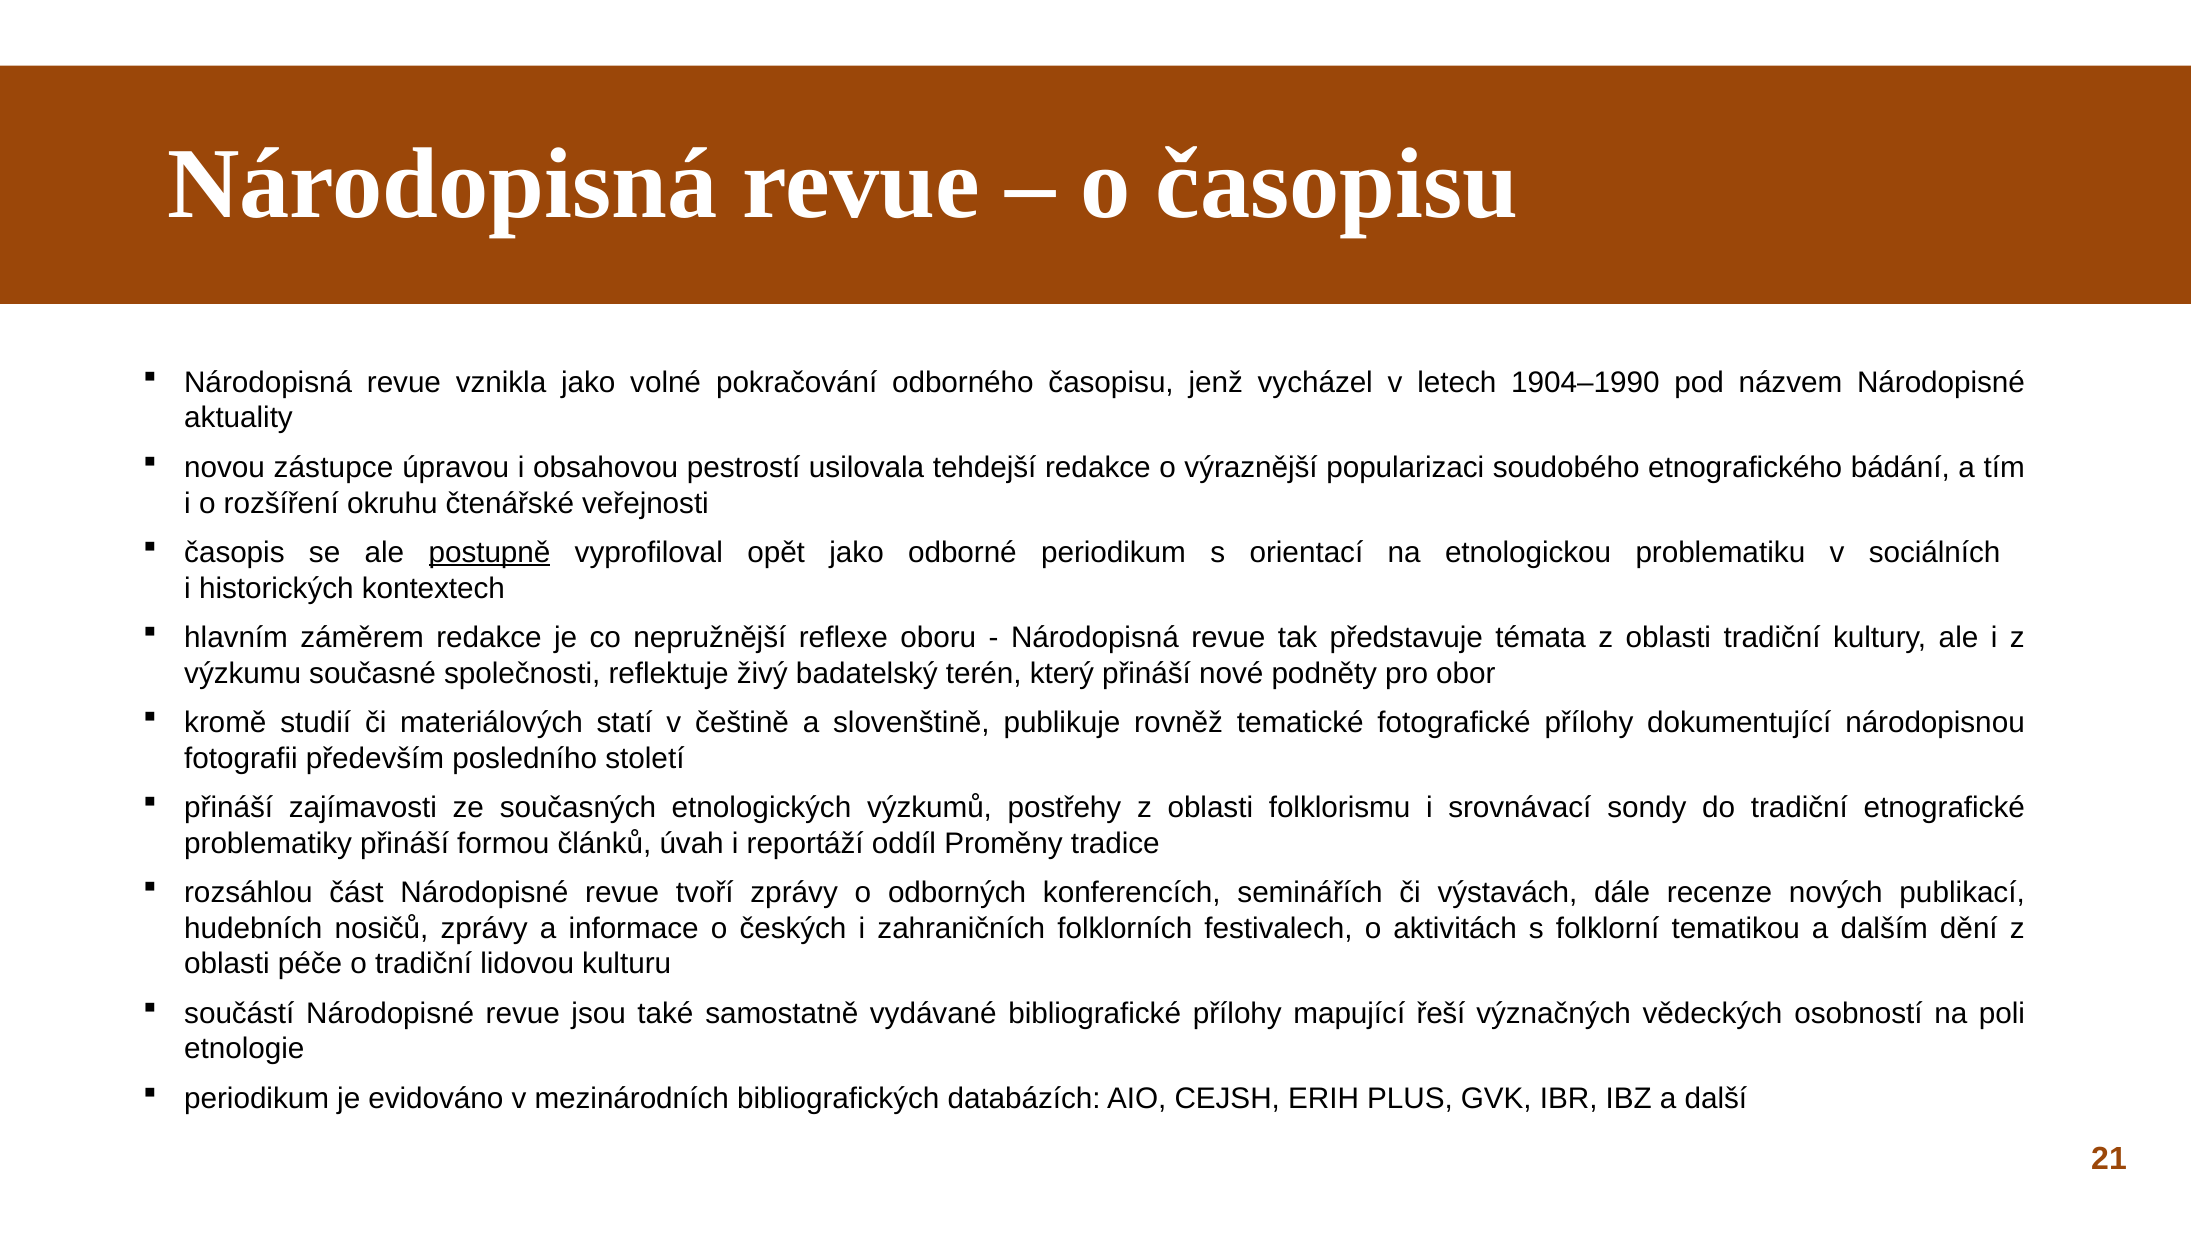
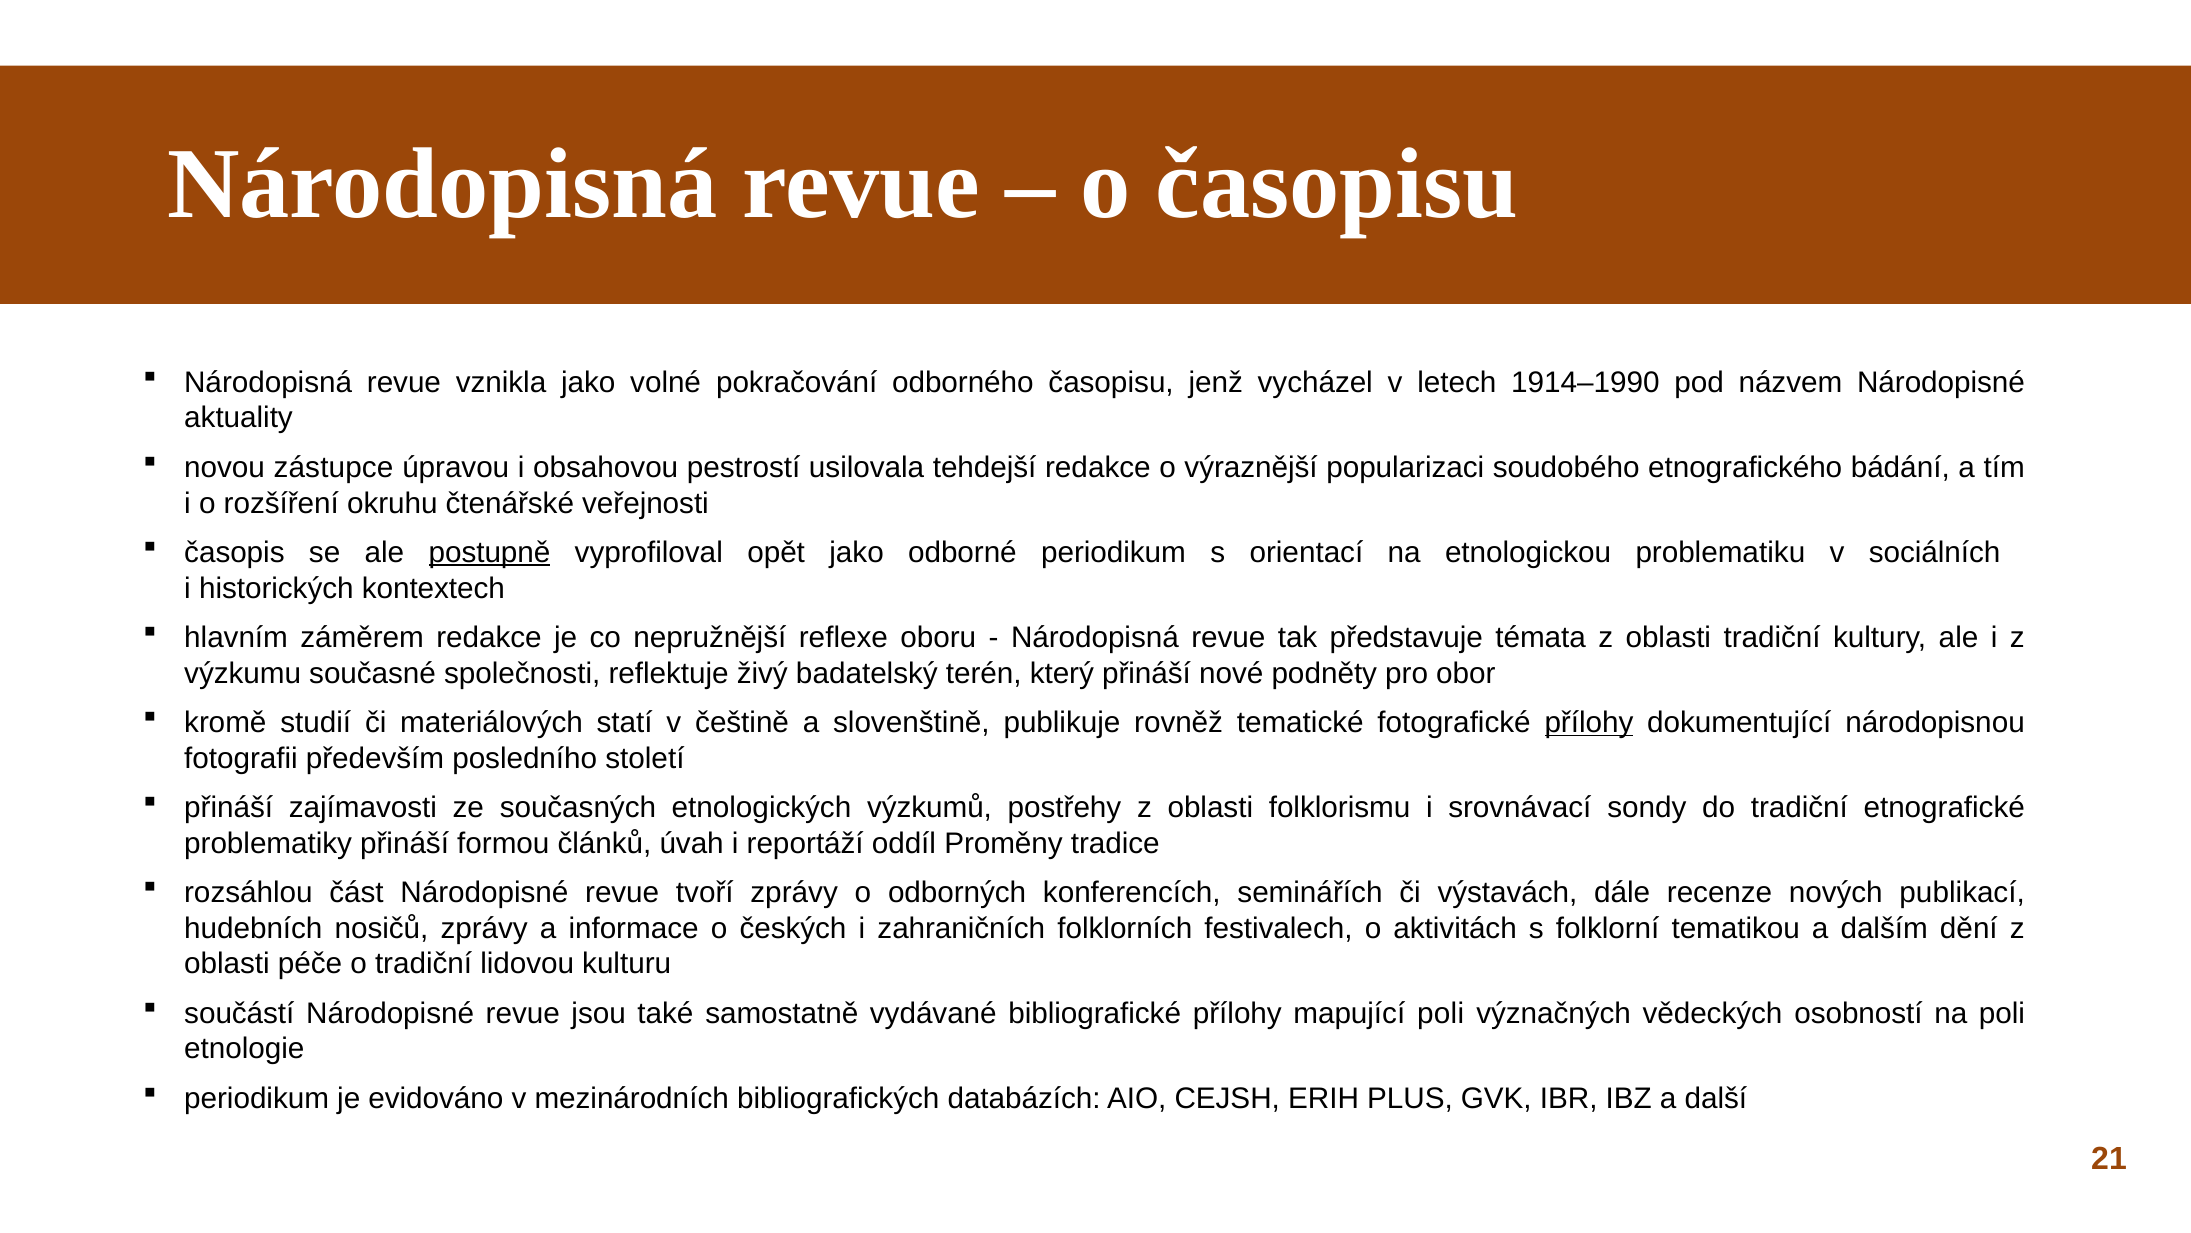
1904–1990: 1904–1990 -> 1914–1990
přílohy at (1589, 722) underline: none -> present
mapující řeší: řeší -> poli
